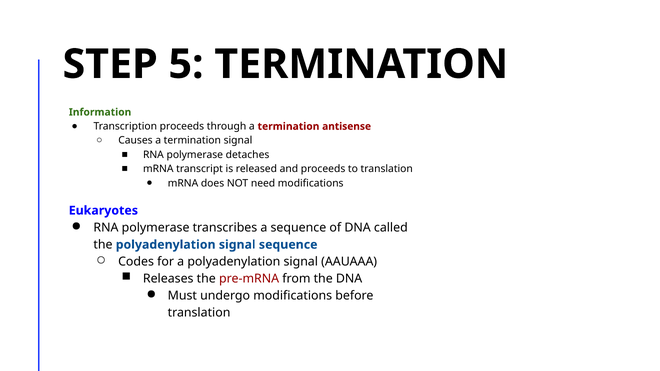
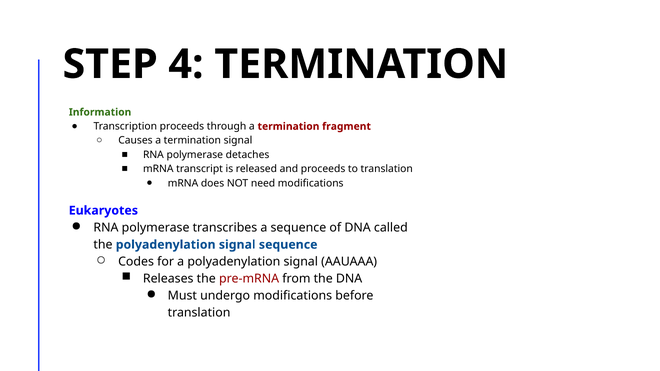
5: 5 -> 4
antisense: antisense -> fragment
